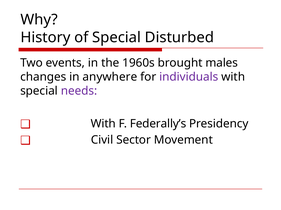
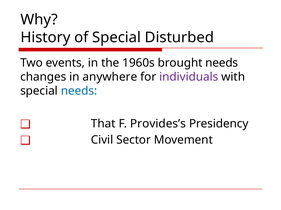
brought males: males -> needs
needs at (79, 91) colour: purple -> blue
With at (103, 124): With -> That
Federally’s: Federally’s -> Provides’s
